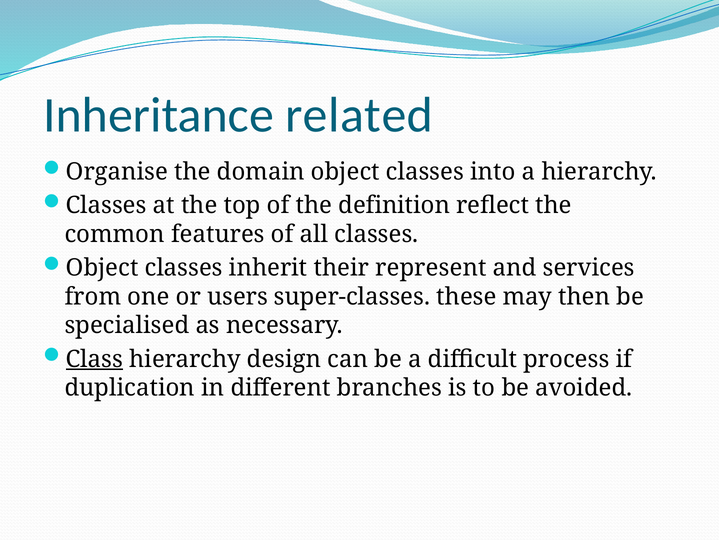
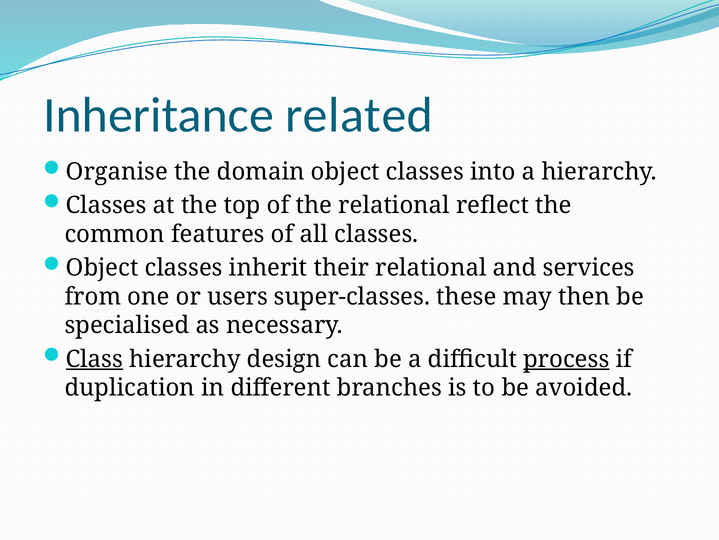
the definition: definition -> relational
their represent: represent -> relational
process underline: none -> present
